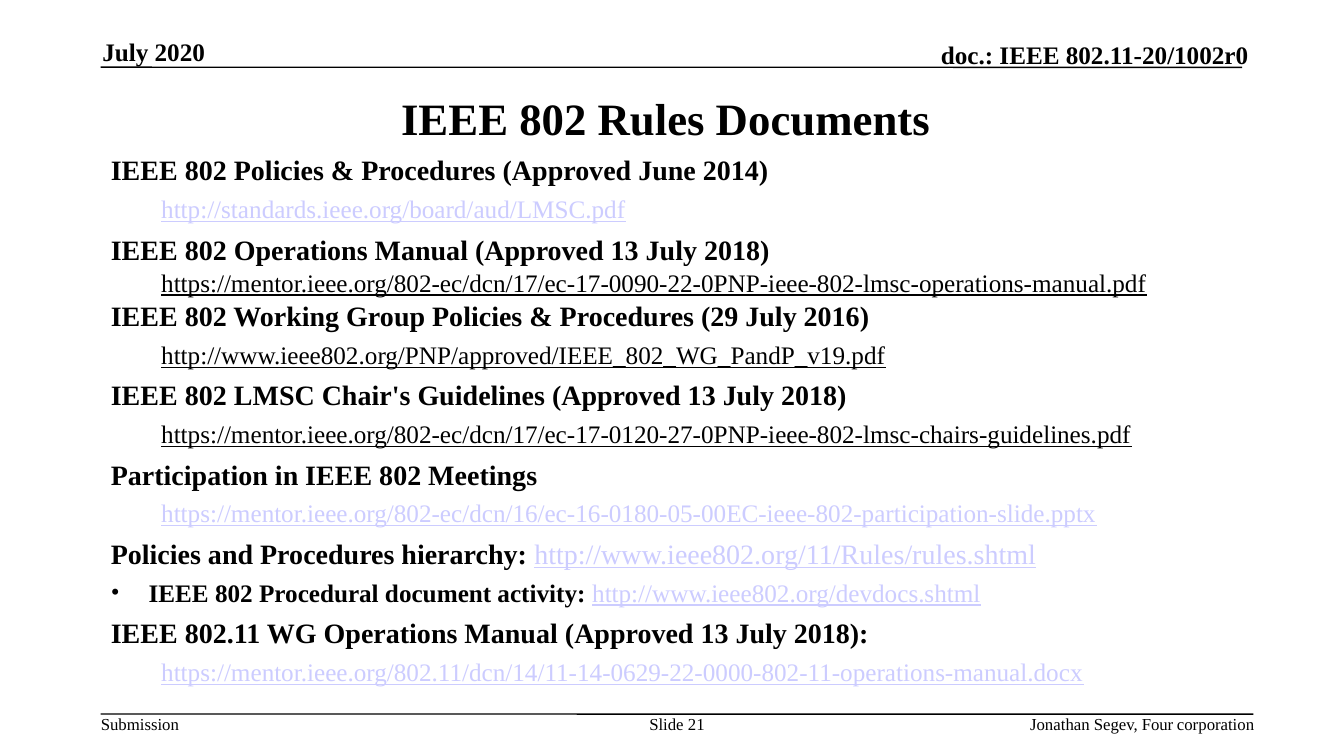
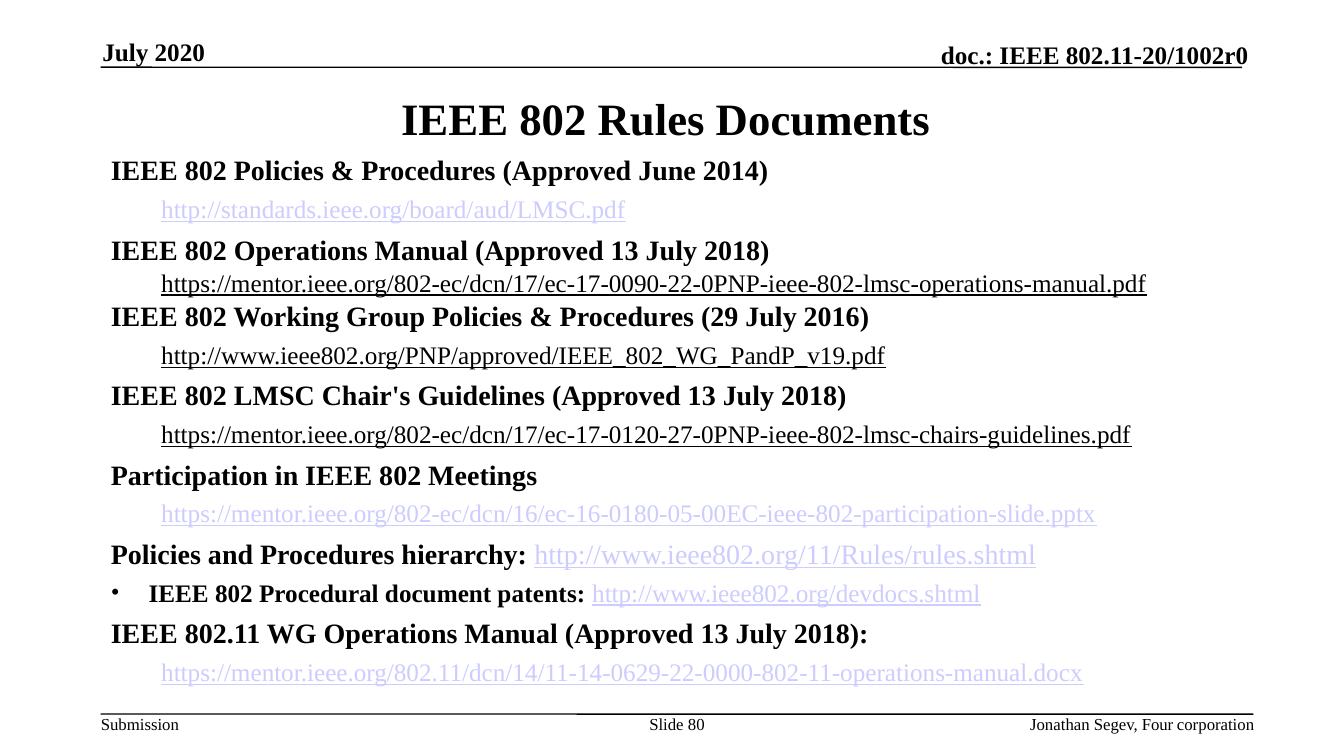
activity: activity -> patents
21: 21 -> 80
